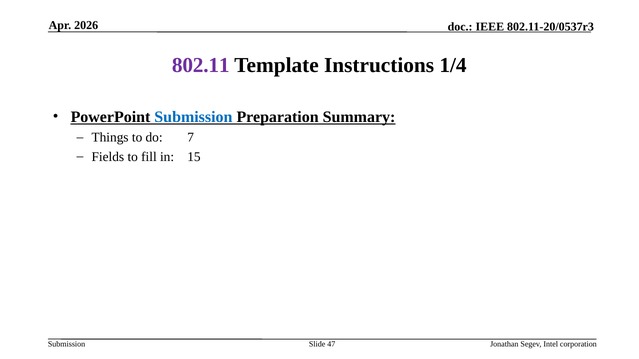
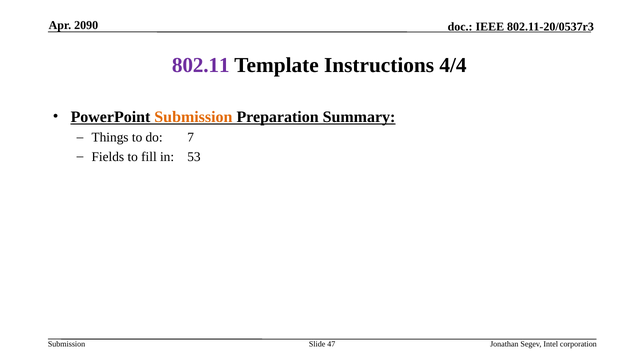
2026: 2026 -> 2090
1/4: 1/4 -> 4/4
Submission at (193, 117) colour: blue -> orange
15: 15 -> 53
